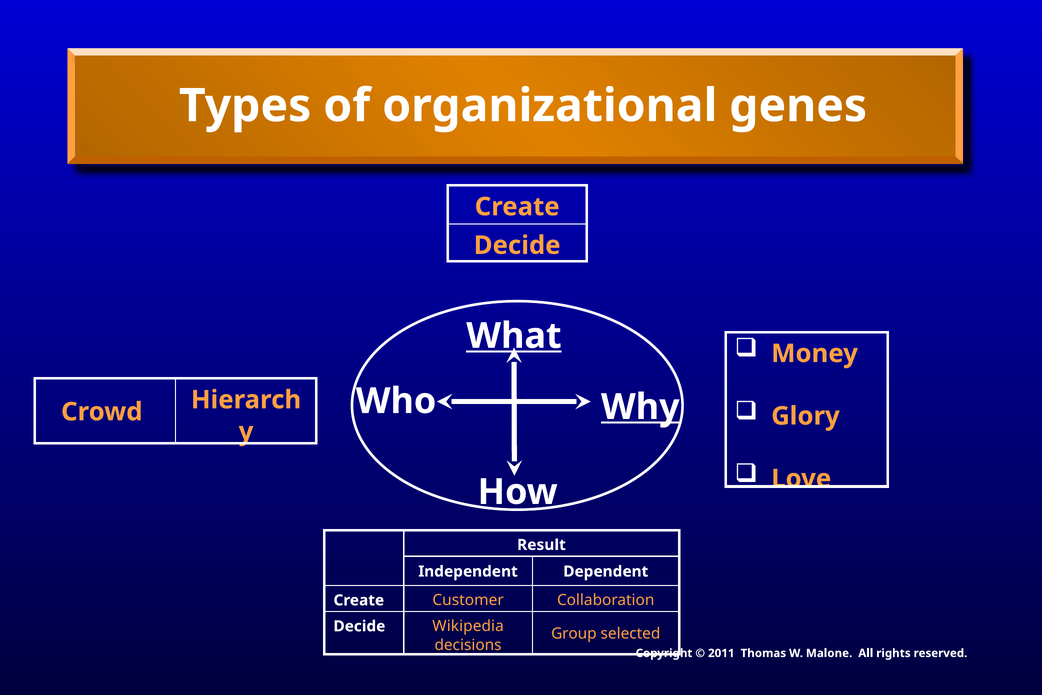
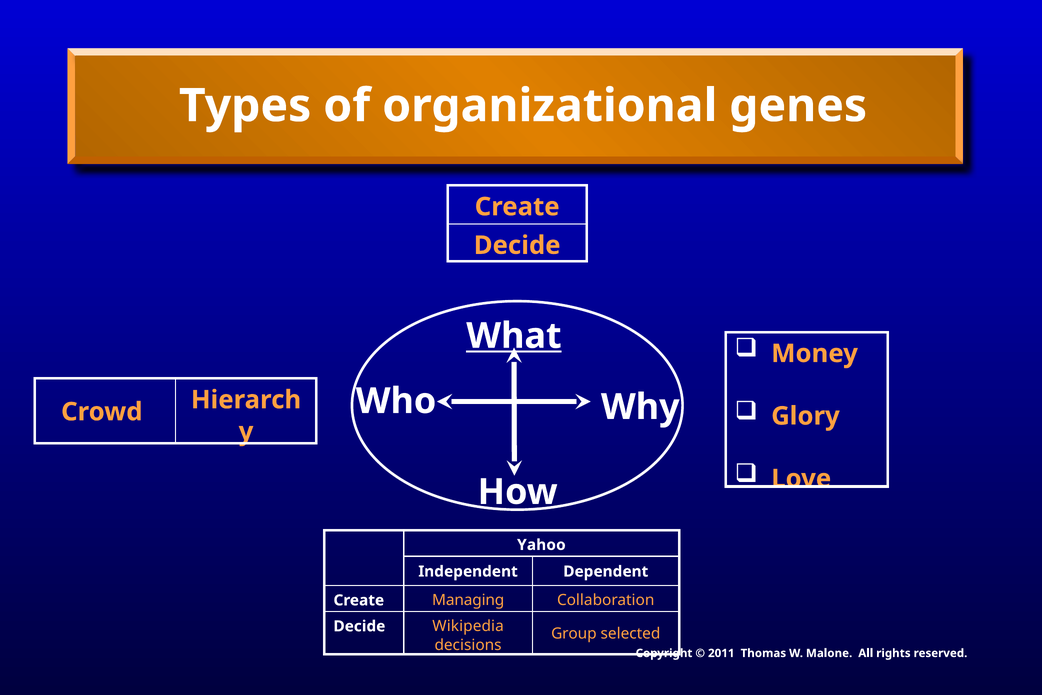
Why underline: present -> none
Result: Result -> Yahoo
Customer: Customer -> Managing
